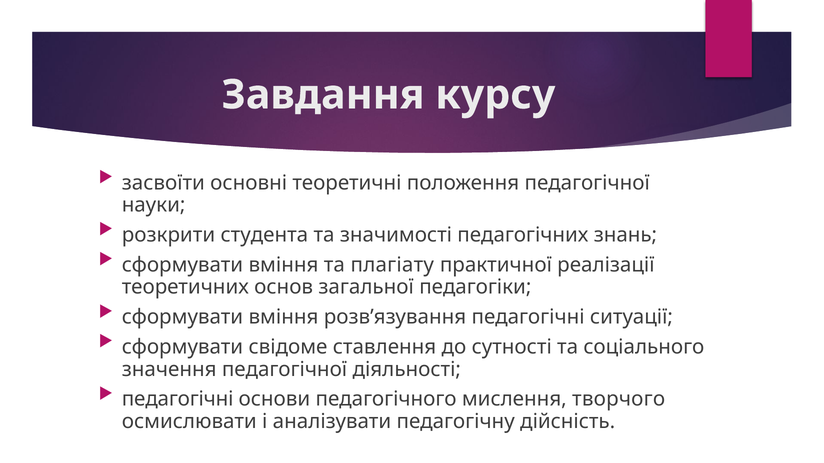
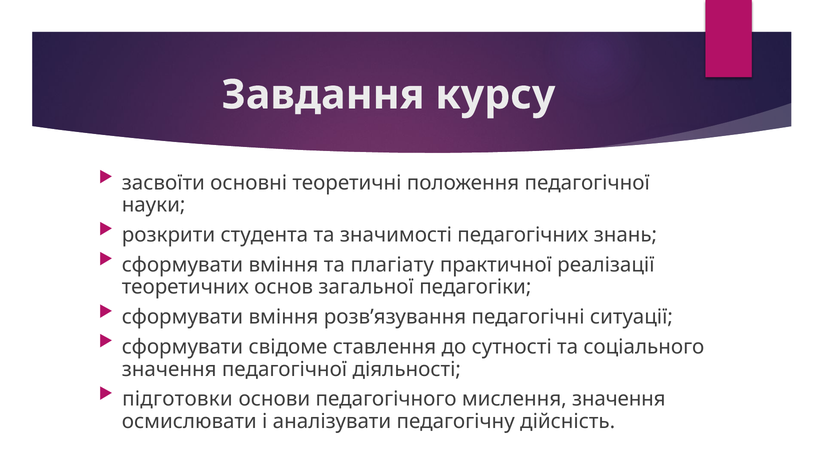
педагогічні at (178, 400): педагогічні -> підготовки
мислення творчого: творчого -> значення
